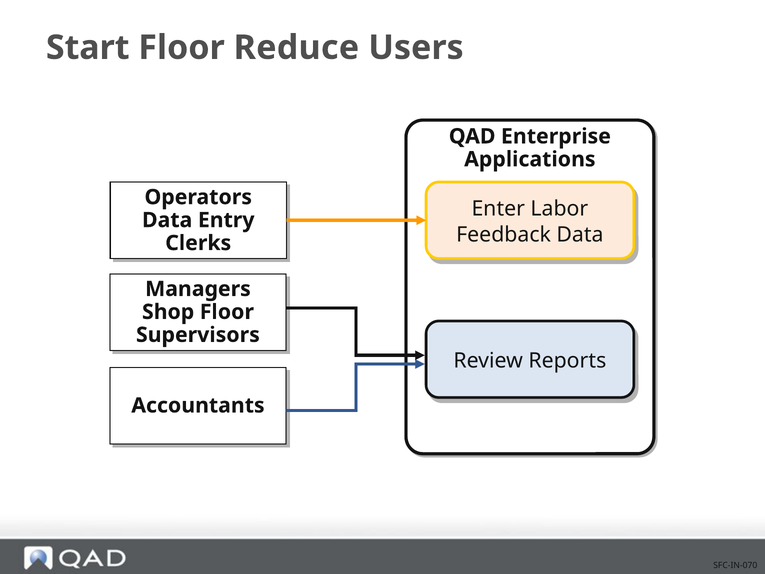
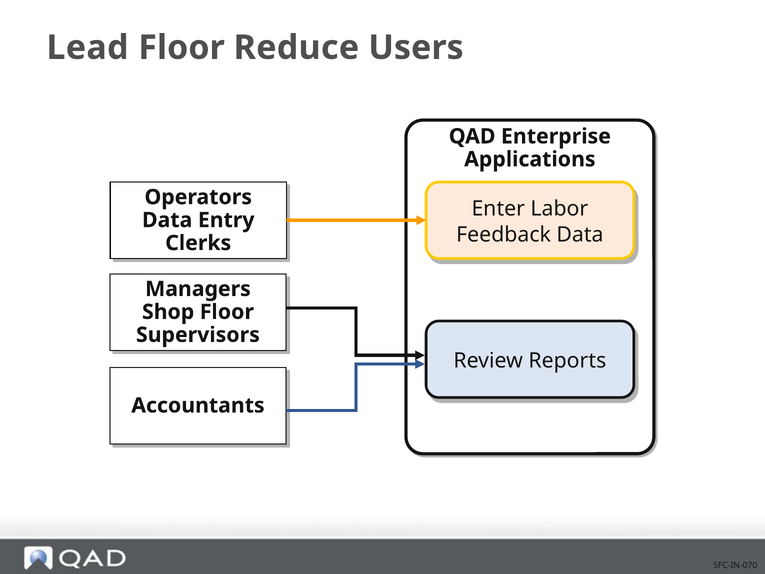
Start: Start -> Lead
